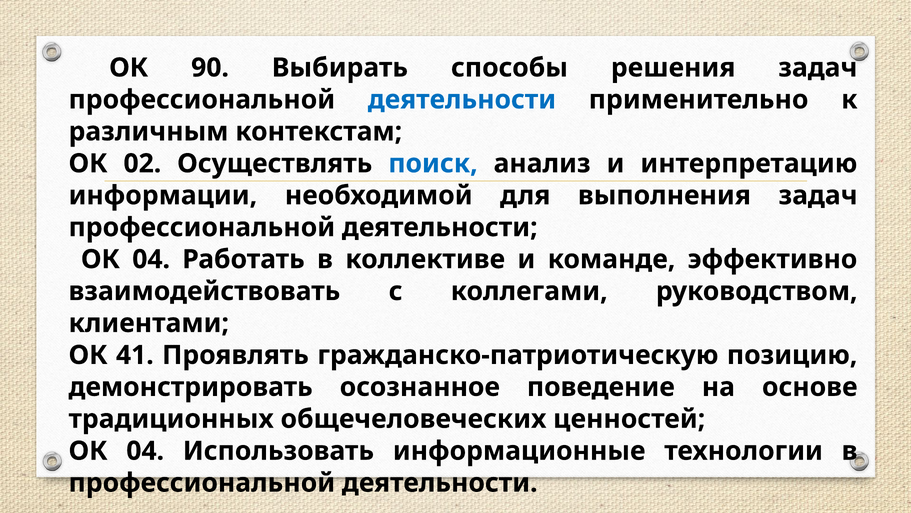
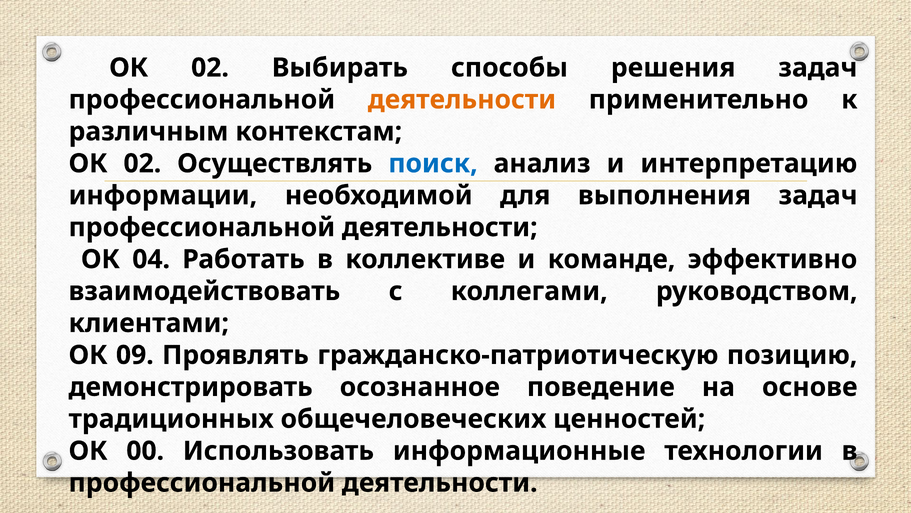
90 at (210, 68): 90 -> 02
деятельности at (462, 100) colour: blue -> orange
41: 41 -> 09
04 at (145, 450): 04 -> 00
